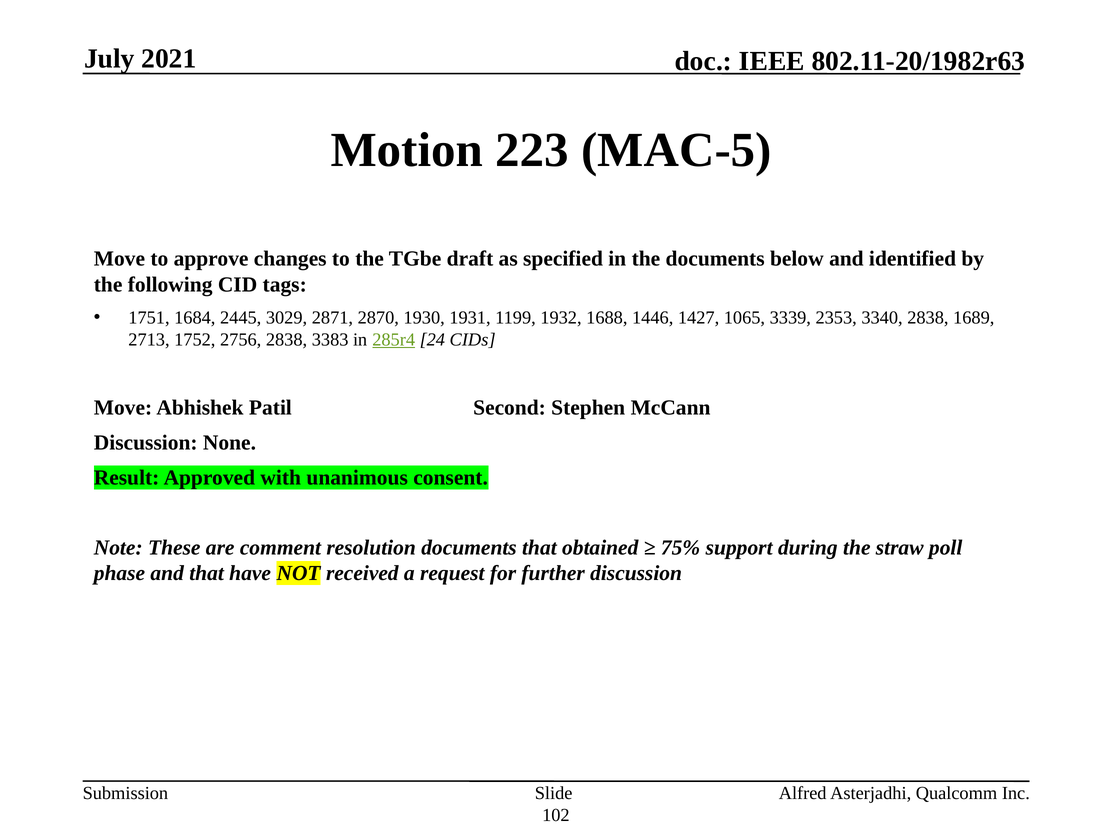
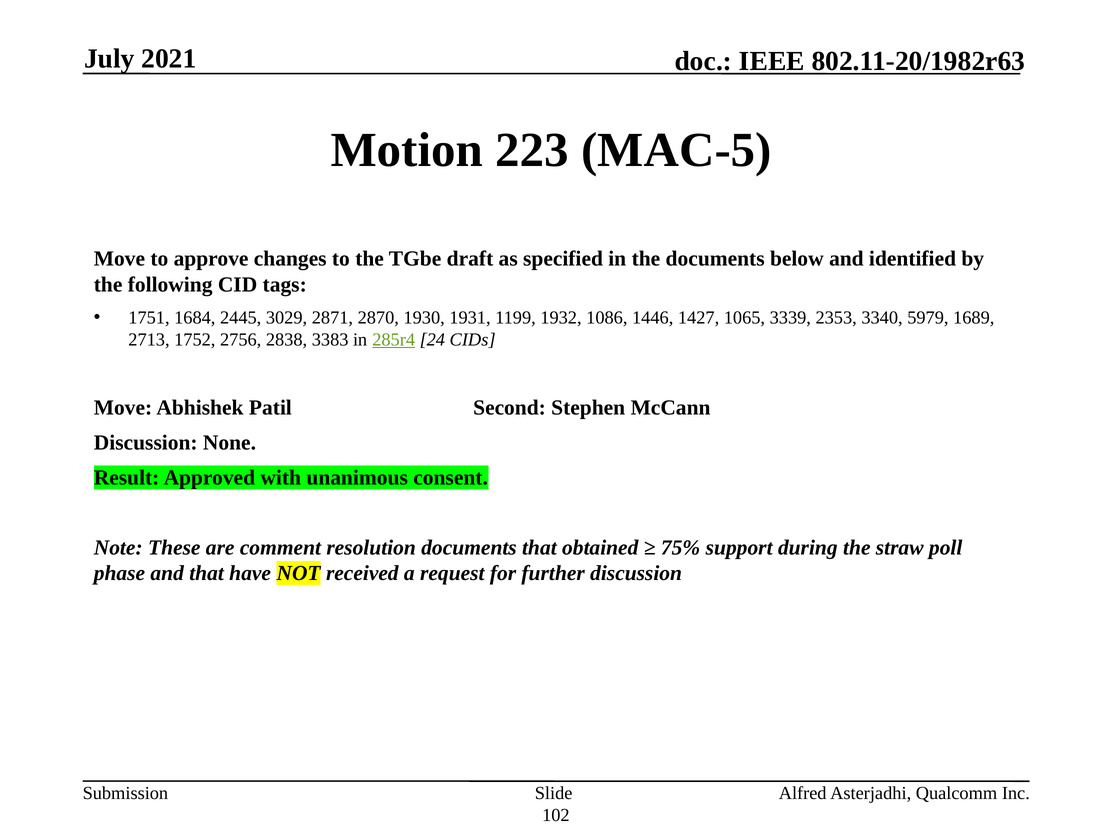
1688: 1688 -> 1086
3340 2838: 2838 -> 5979
